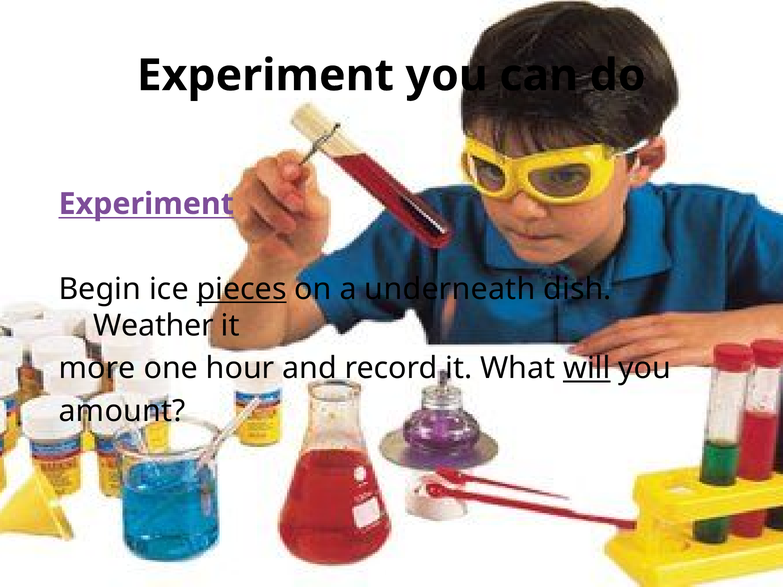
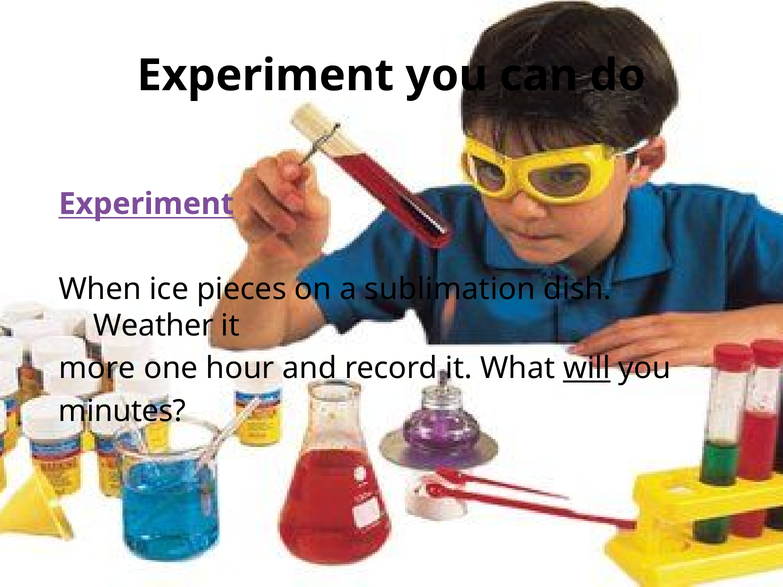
Begin: Begin -> When
pieces underline: present -> none
underneath: underneath -> sublimation
amount: amount -> minutes
